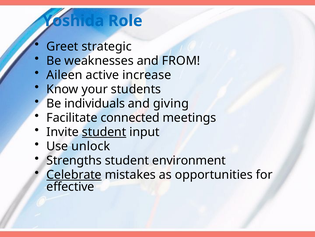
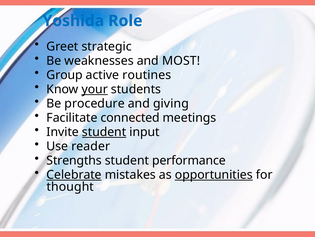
FROM: FROM -> MOST
Aileen: Aileen -> Group
increase: increase -> routines
your underline: none -> present
individuals: individuals -> procedure
unlock: unlock -> reader
environment: environment -> performance
opportunities underline: none -> present
effective: effective -> thought
